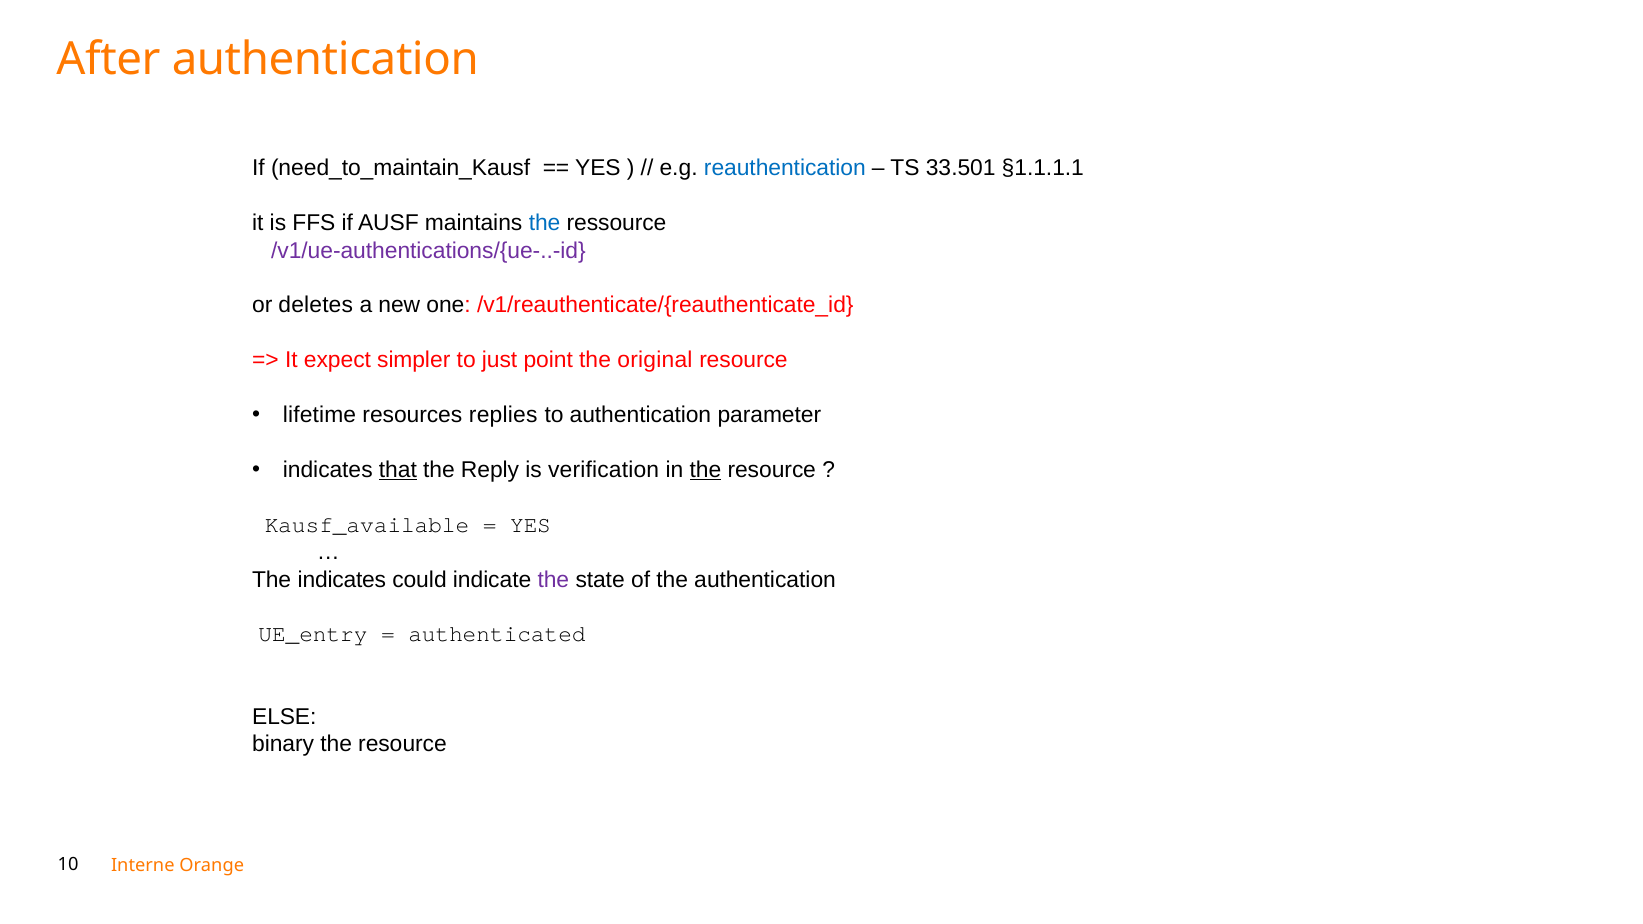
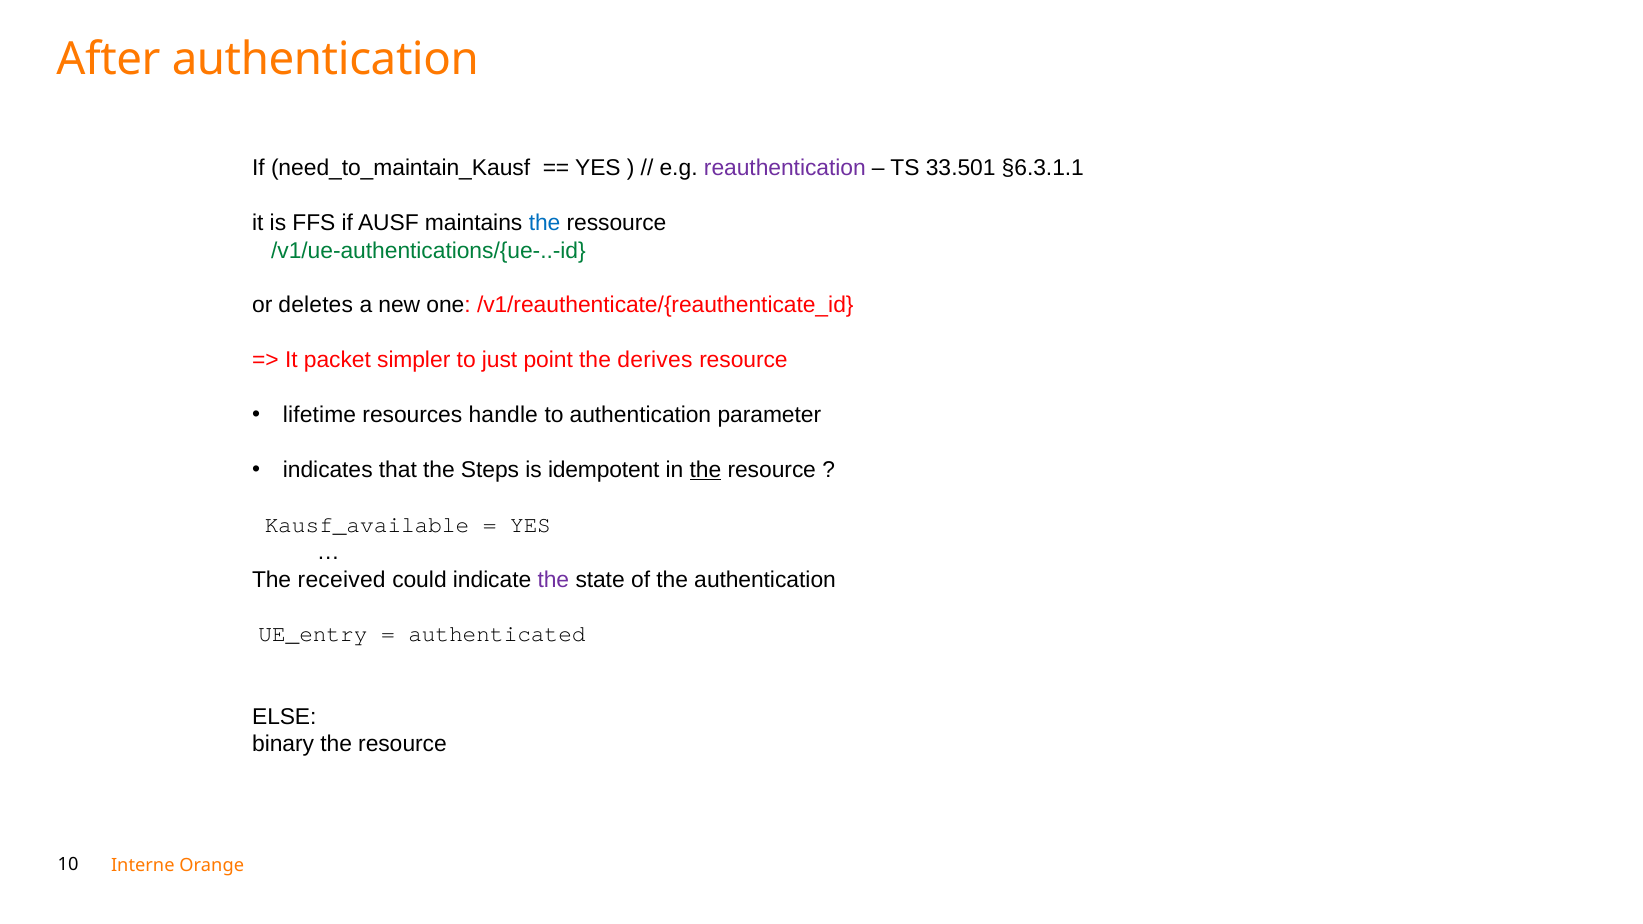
reauthentication colour: blue -> purple
§1.1.1.1: §1.1.1.1 -> §6.3.1.1
/v1/ue-authentications/{ue-..-id colour: purple -> green
expect: expect -> packet
original: original -> derives
replies: replies -> handle
that underline: present -> none
Reply: Reply -> Steps
verification: verification -> idempotent
The indicates: indicates -> received
